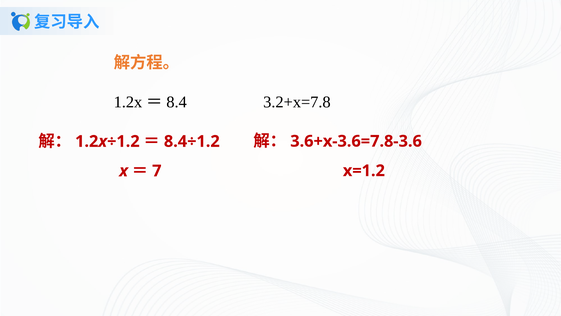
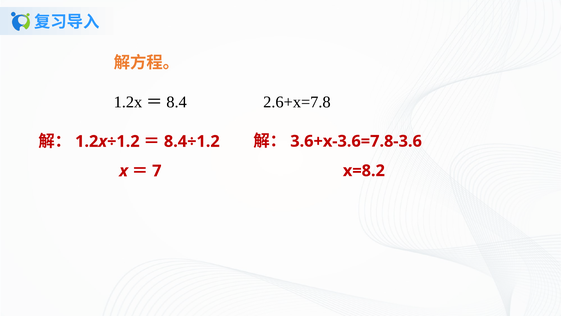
3.2+x=7.8: 3.2+x=7.8 -> 2.6+x=7.8
x=1.2: x=1.2 -> x=8.2
